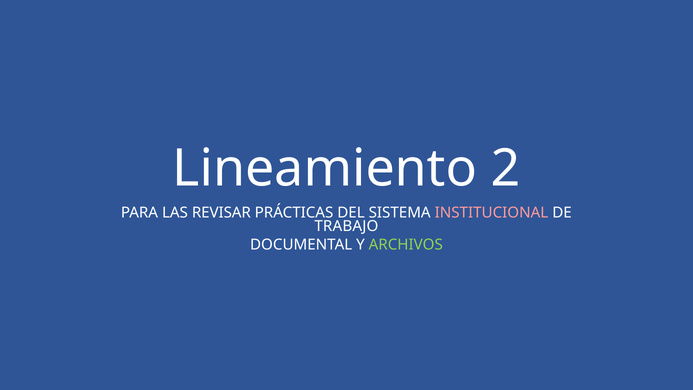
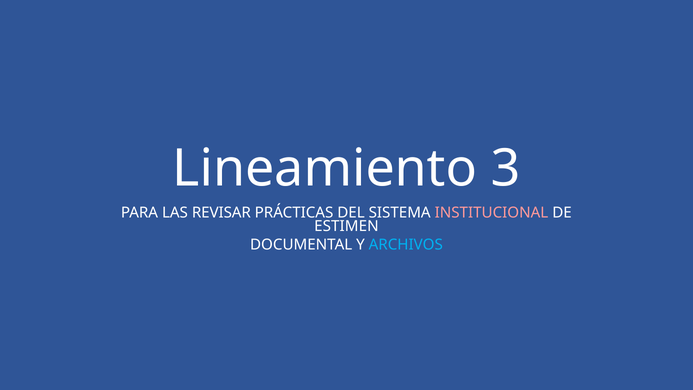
2: 2 -> 3
TRABAJO: TRABAJO -> ESTIMEN
ARCHIVOS colour: light green -> light blue
